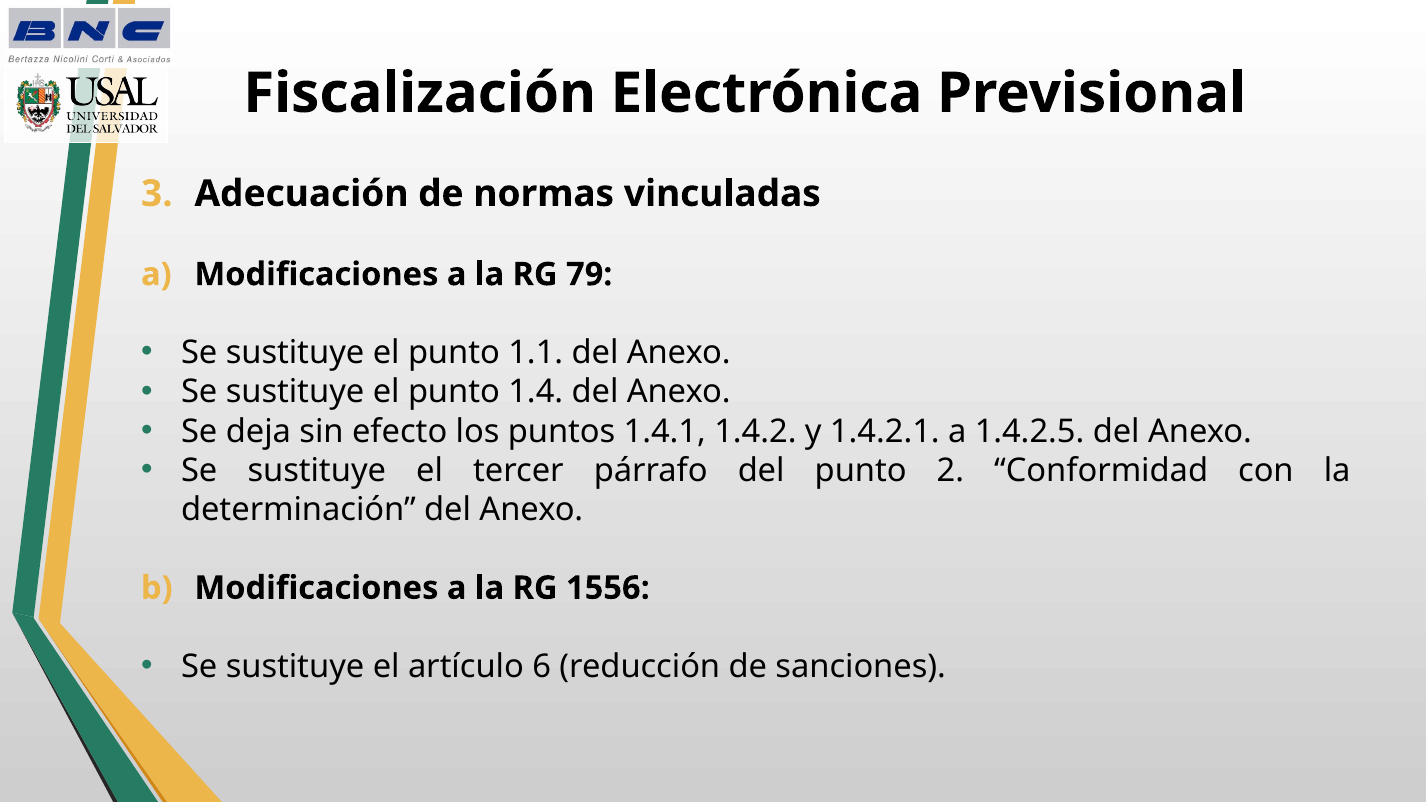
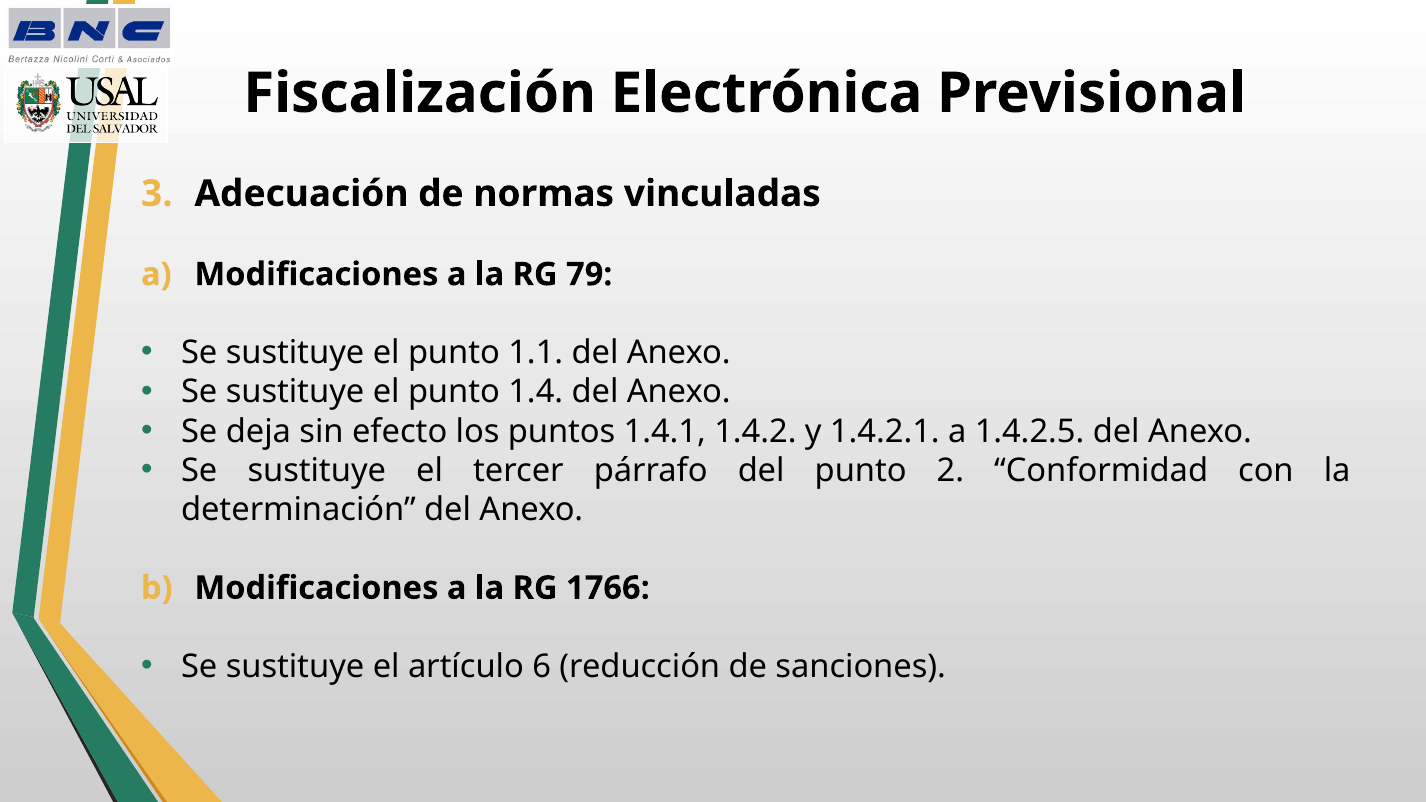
1556: 1556 -> 1766
